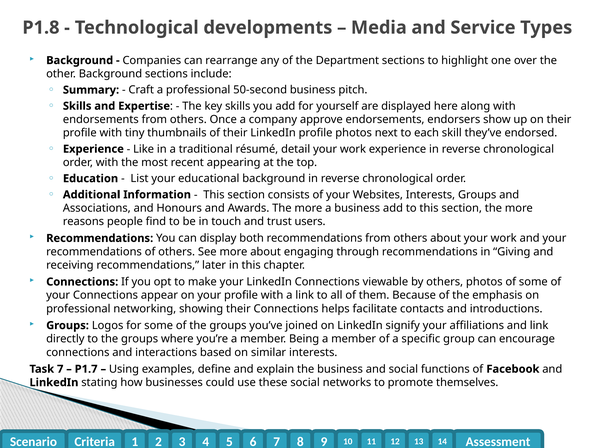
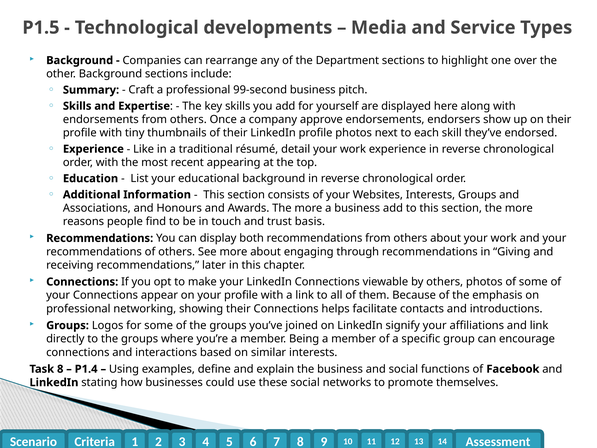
P1.8: P1.8 -> P1.5
50-second: 50-second -> 99-second
users: users -> basis
Task 7: 7 -> 8
P1.7: P1.7 -> P1.4
